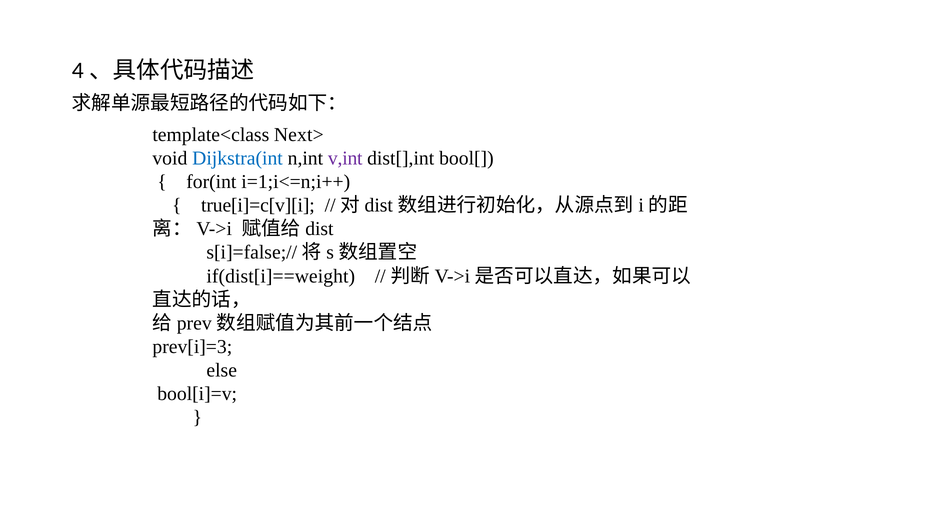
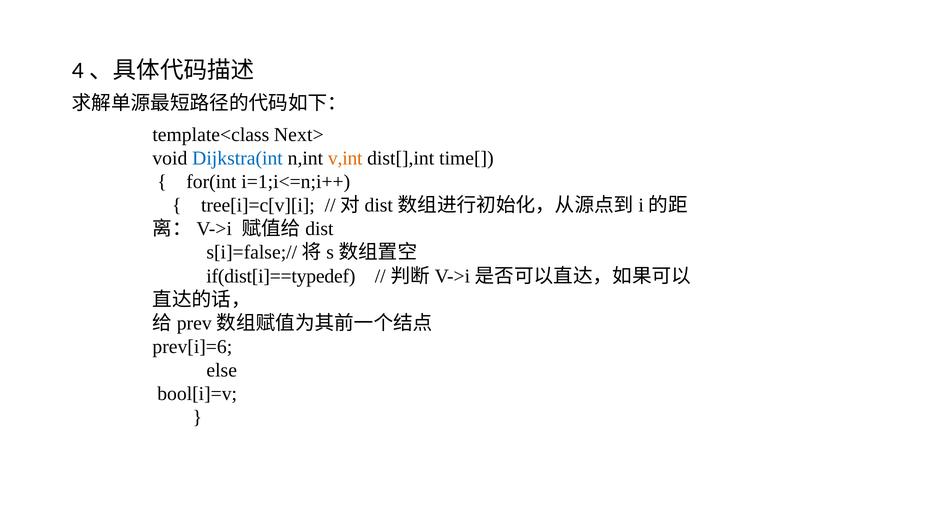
v,int colour: purple -> orange
bool[: bool[ -> time[
true[i]=c[v][i: true[i]=c[v][i -> tree[i]=c[v][i
if(dist[i]==weight: if(dist[i]==weight -> if(dist[i]==typedef
prev[i]=3: prev[i]=3 -> prev[i]=6
